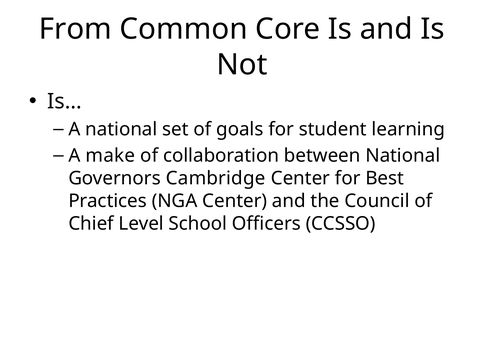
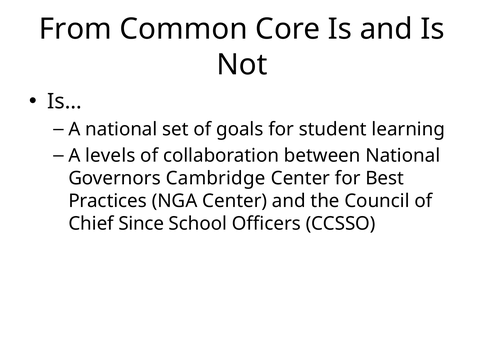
make: make -> levels
Level: Level -> Since
